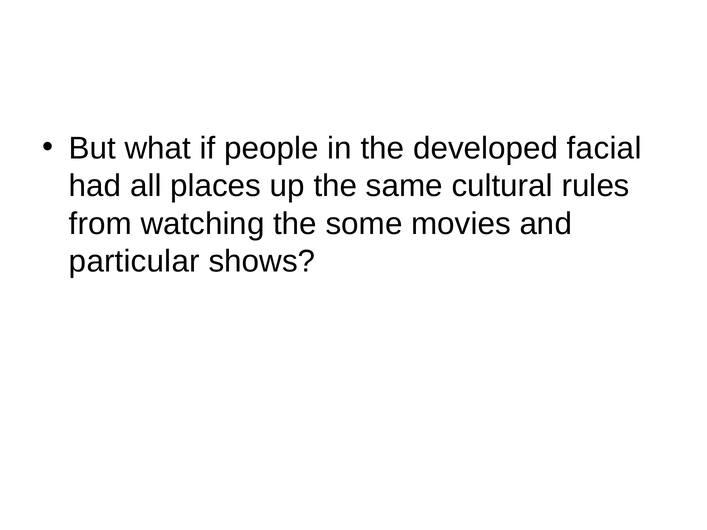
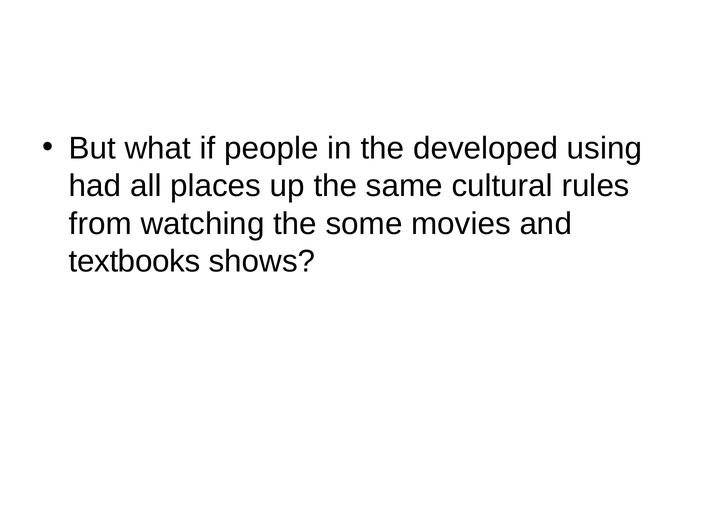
facial: facial -> using
particular: particular -> textbooks
